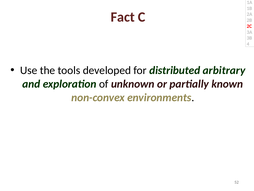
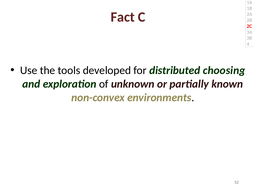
arbitrary: arbitrary -> choosing
